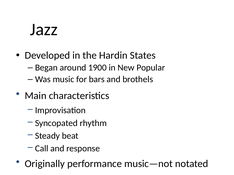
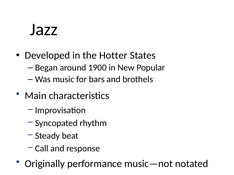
Hardin: Hardin -> Hotter
